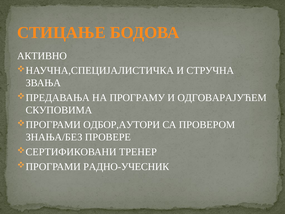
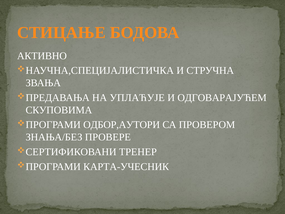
ПРОГРАМУ: ПРОГРАМУ -> УПЛАЋУЈЕ
РАДНО-УЧЕСНИК: РАДНО-УЧЕСНИК -> КАРТА-УЧЕСНИК
